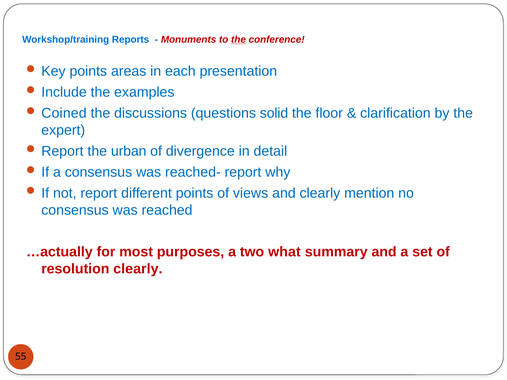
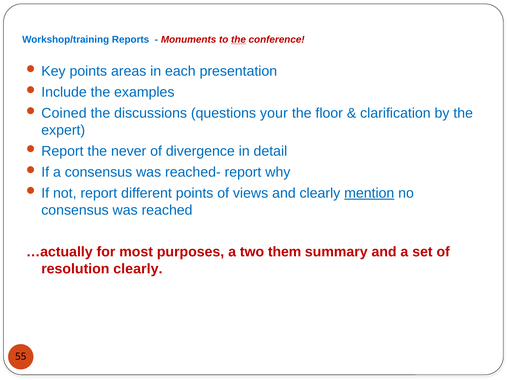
solid: solid -> your
urban: urban -> never
mention underline: none -> present
what: what -> them
